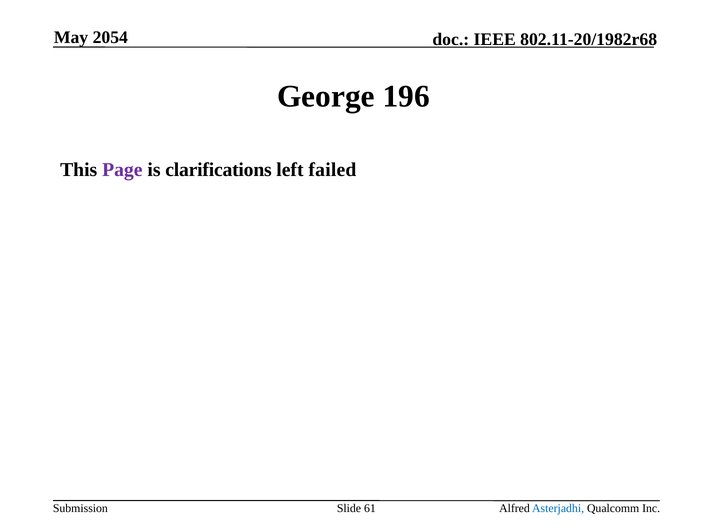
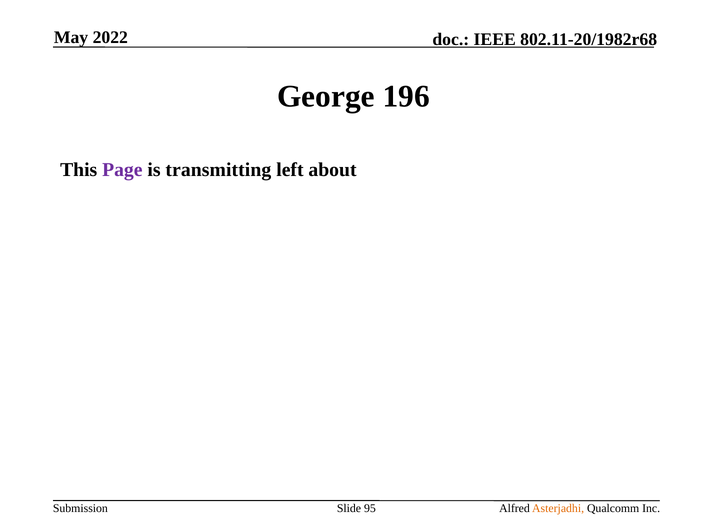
2054: 2054 -> 2022
clarifications: clarifications -> transmitting
failed: failed -> about
61: 61 -> 95
Asterjadhi colour: blue -> orange
